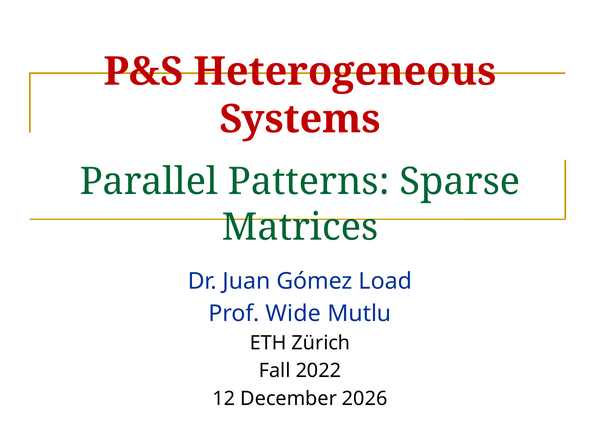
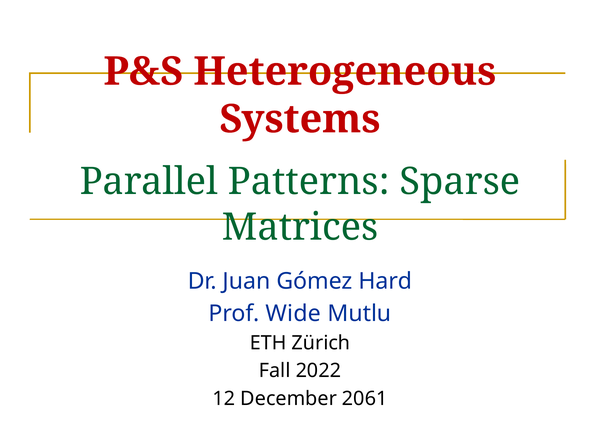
Load: Load -> Hard
2026: 2026 -> 2061
